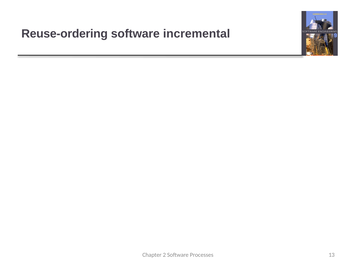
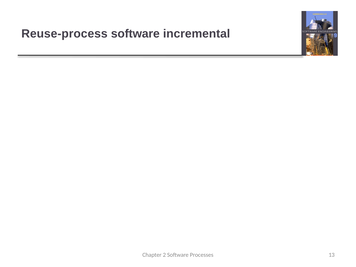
Reuse-ordering: Reuse-ordering -> Reuse-process
